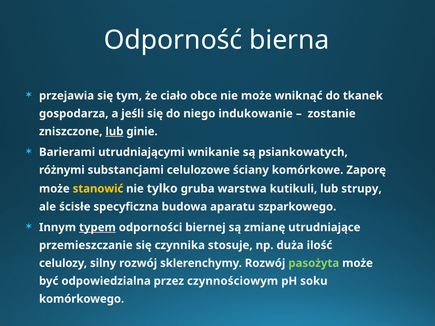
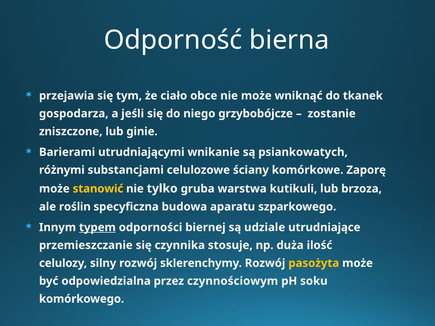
indukowanie: indukowanie -> grzybobójcze
lub at (114, 132) underline: present -> none
strupy: strupy -> brzoza
ścisłe: ścisłe -> roślin
zmianę: zmianę -> udziale
pasożyta colour: light green -> yellow
